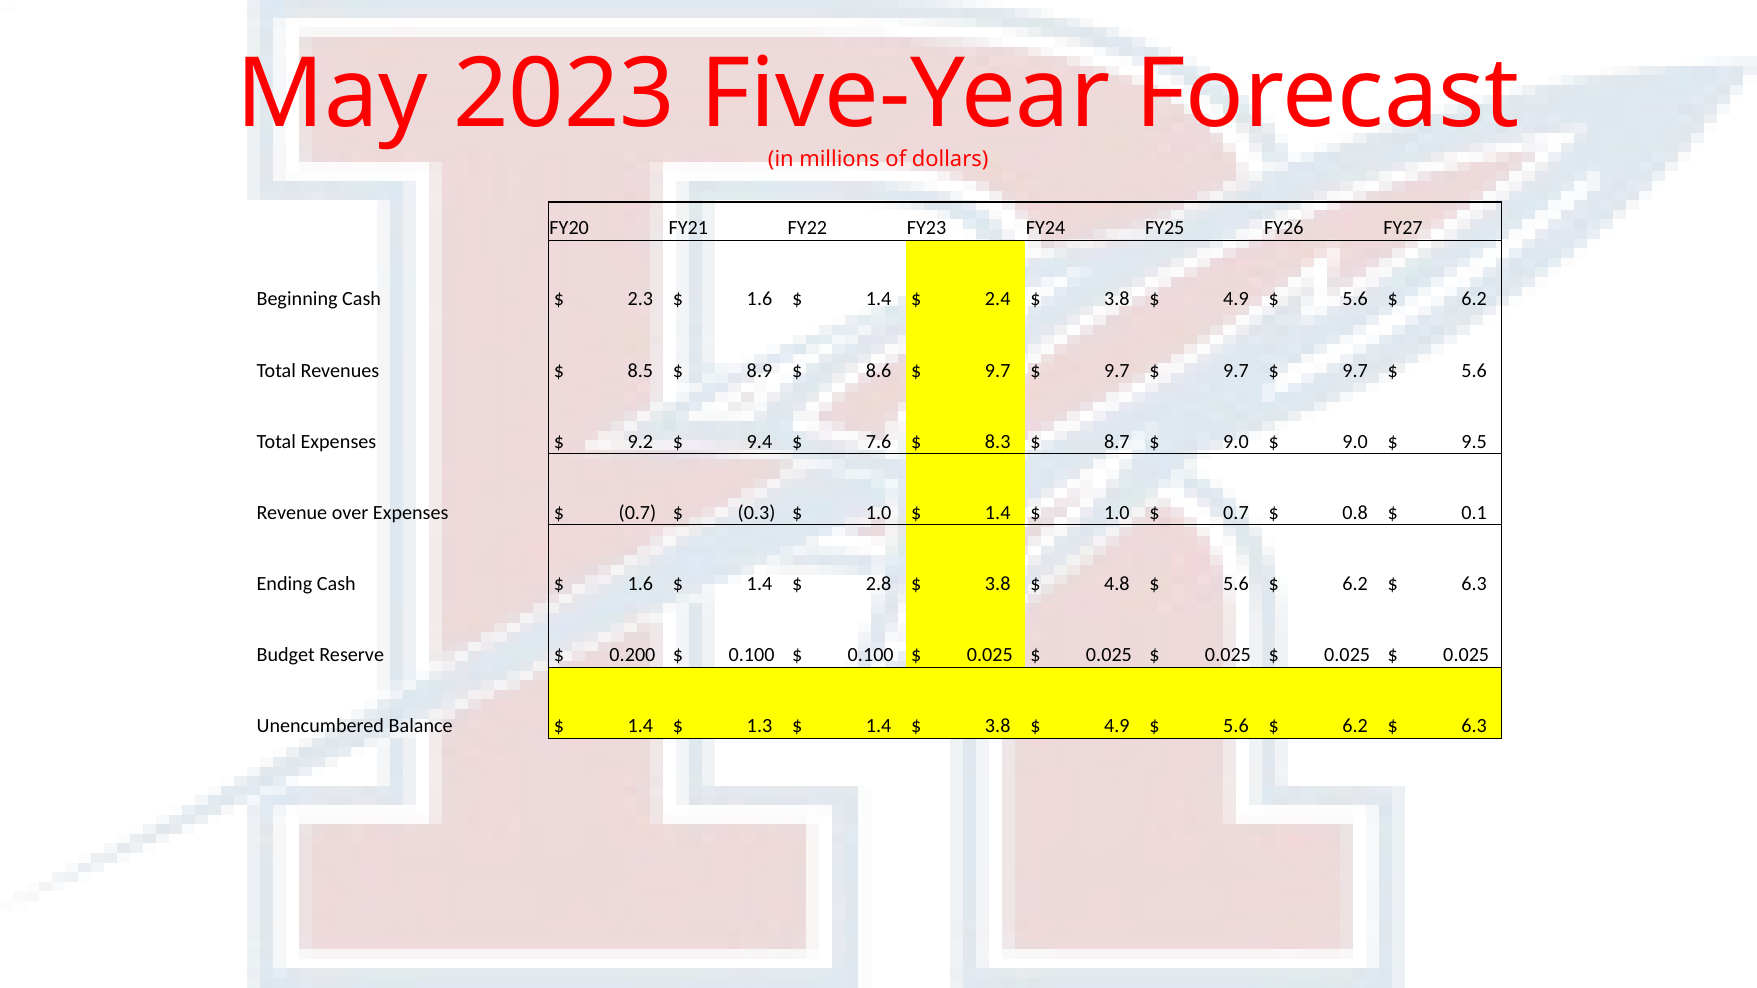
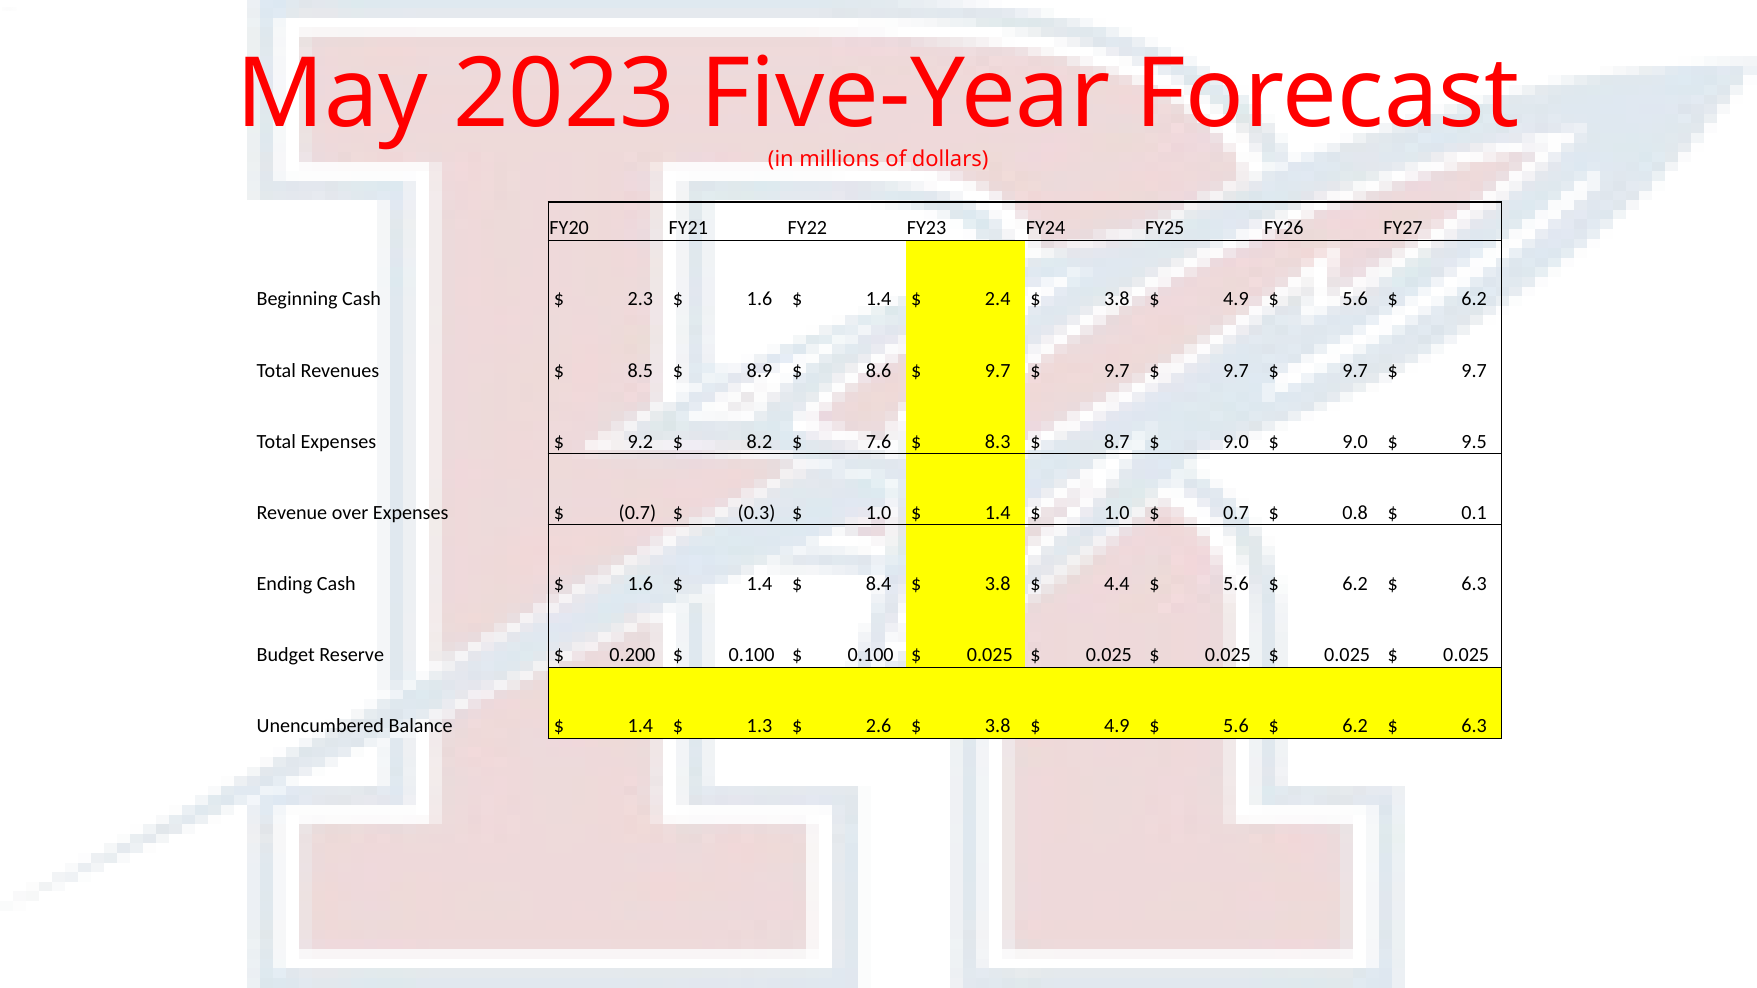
5.6 at (1474, 371): 5.6 -> 9.7
9.4: 9.4 -> 8.2
2.8: 2.8 -> 8.4
4.8: 4.8 -> 4.4
1.4 at (879, 726): 1.4 -> 2.6
